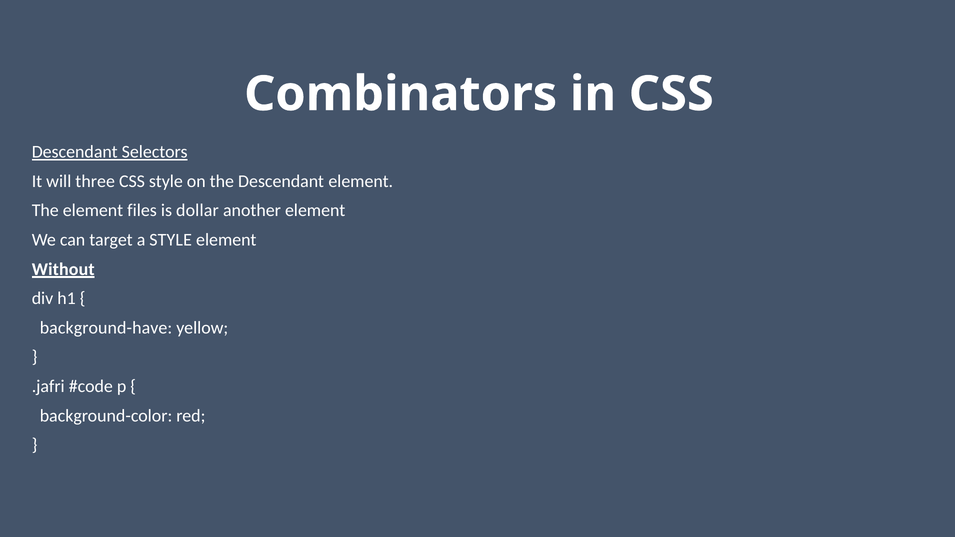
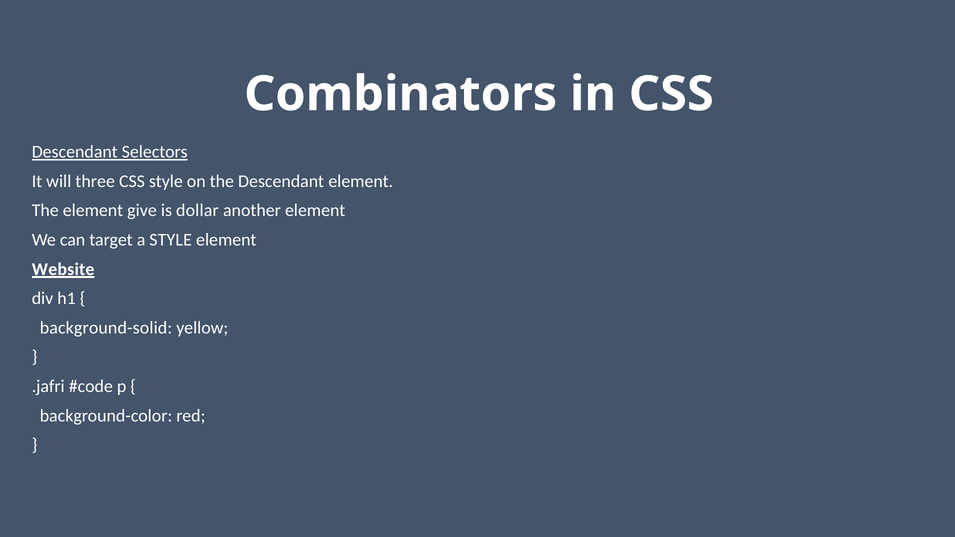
files: files -> give
Without: Without -> Website
background-have: background-have -> background-solid
